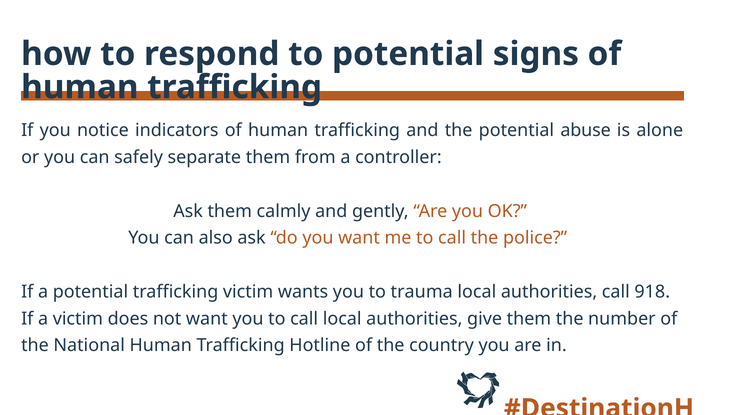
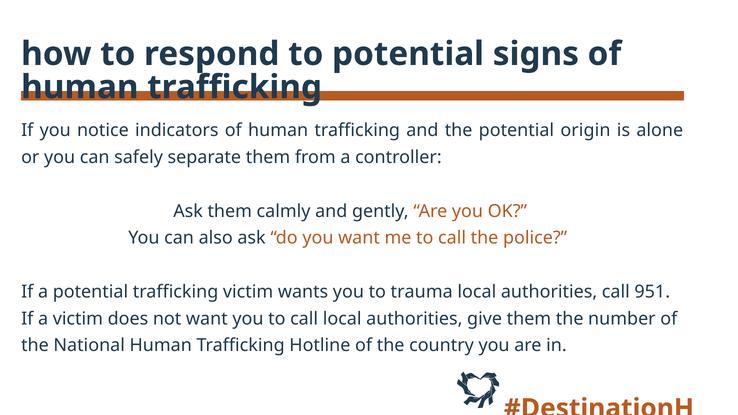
abuse: abuse -> origin
918: 918 -> 951
